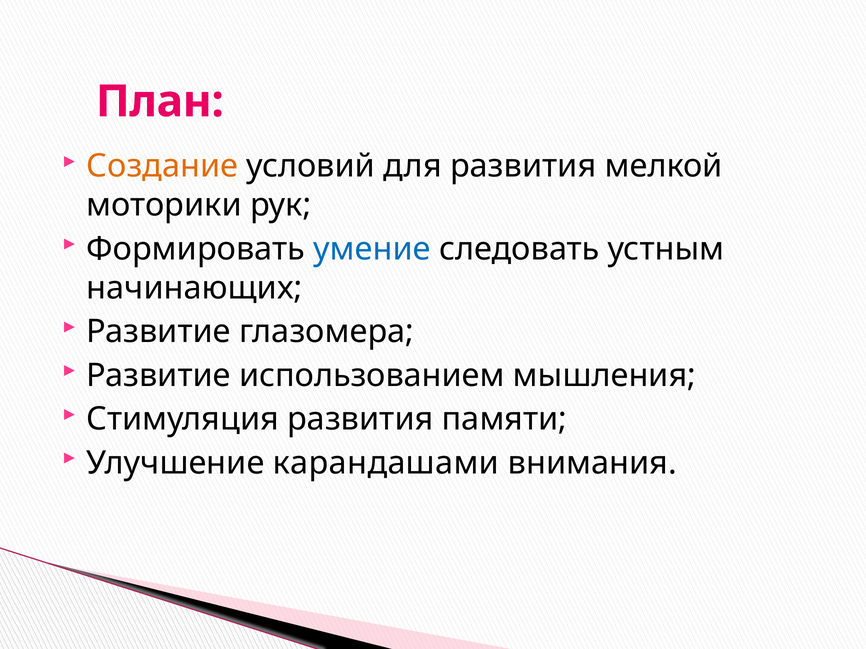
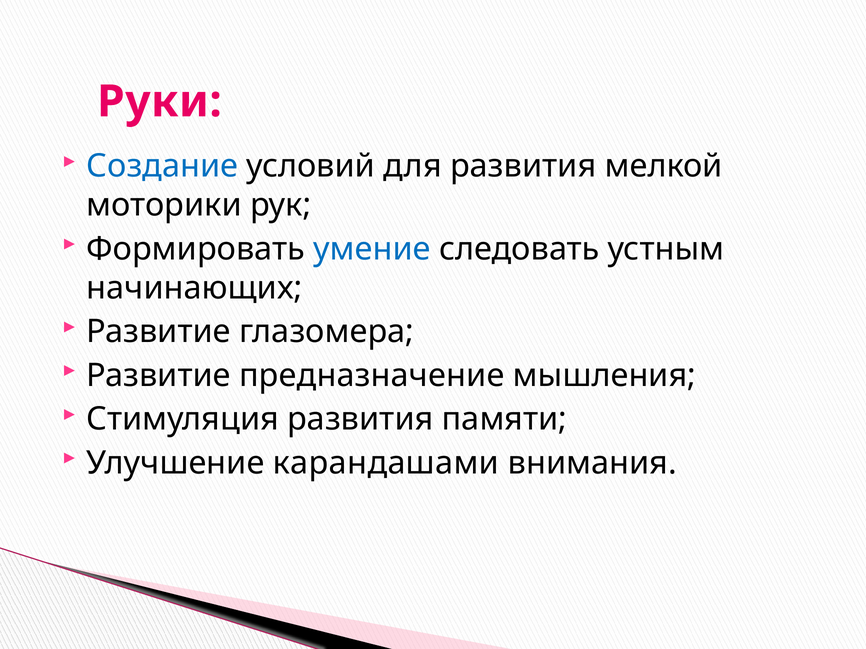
План: План -> Руки
Создание colour: orange -> blue
использованием: использованием -> предназначение
